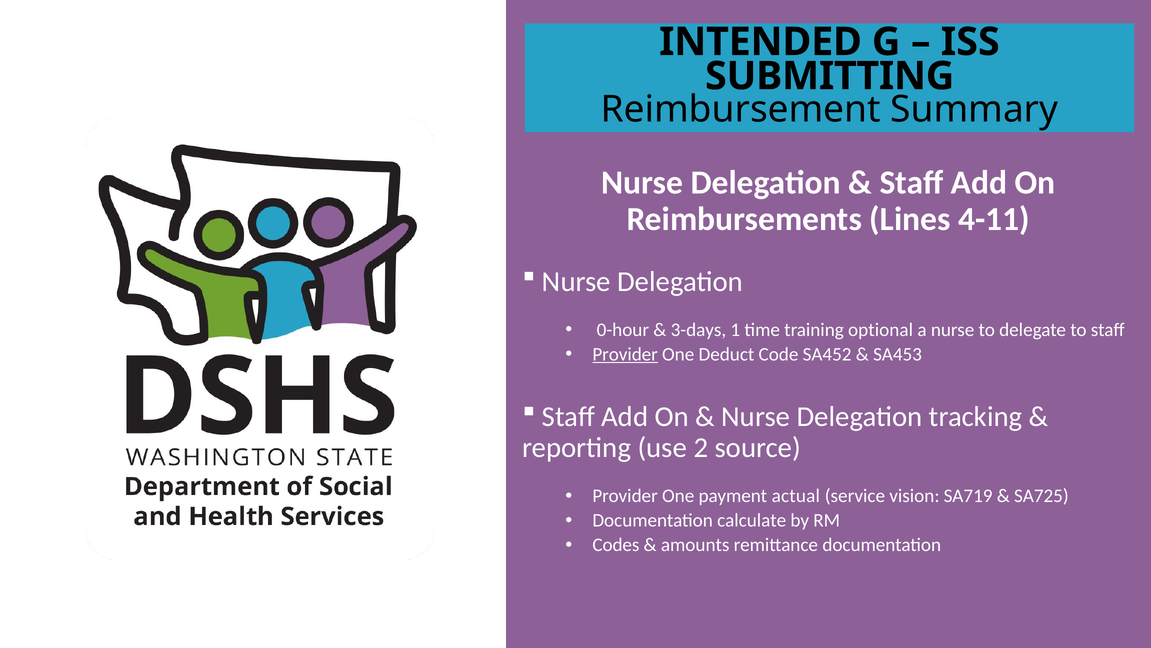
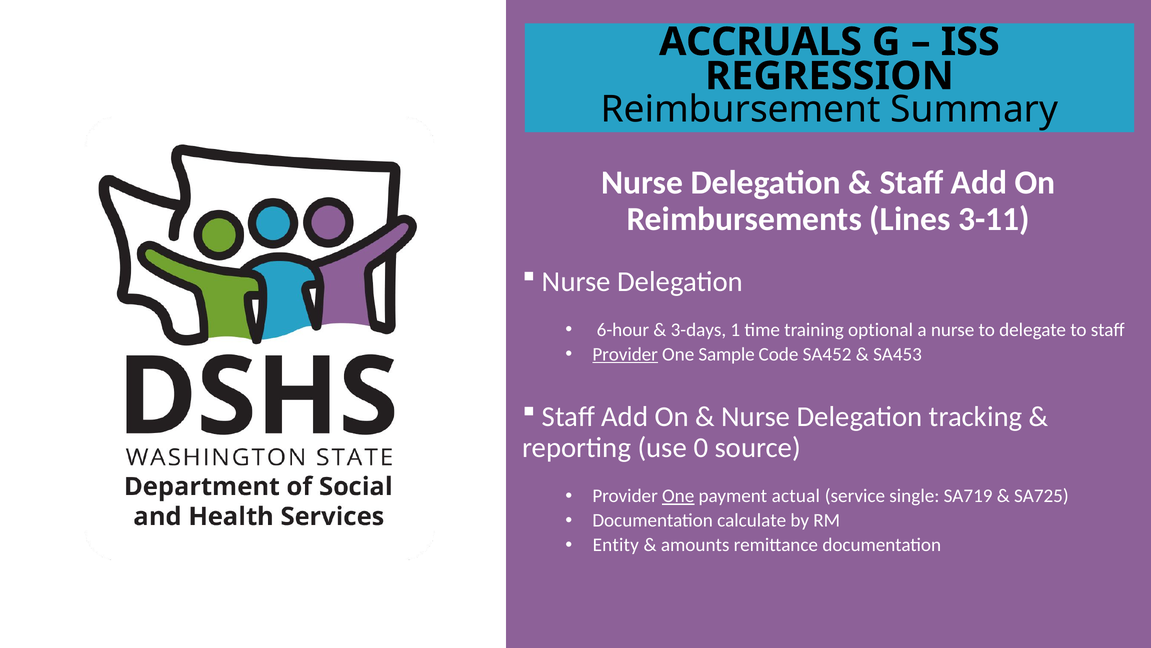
INTENDED: INTENDED -> ACCRUALS
SUBMITTING: SUBMITTING -> REGRESSION
4-11: 4-11 -> 3-11
0-hour: 0-hour -> 6-hour
Deduct: Deduct -> Sample
2: 2 -> 0
One at (678, 496) underline: none -> present
vision: vision -> single
Codes: Codes -> Entity
